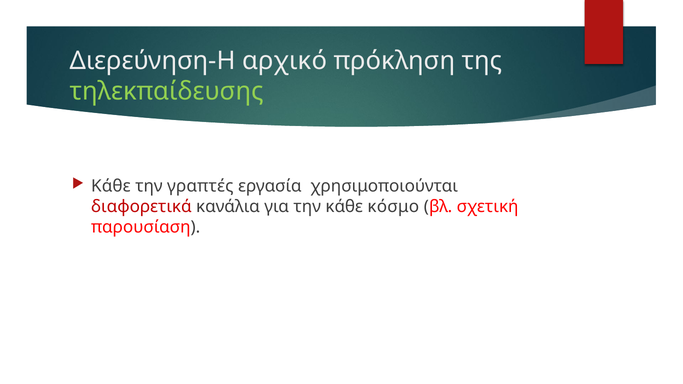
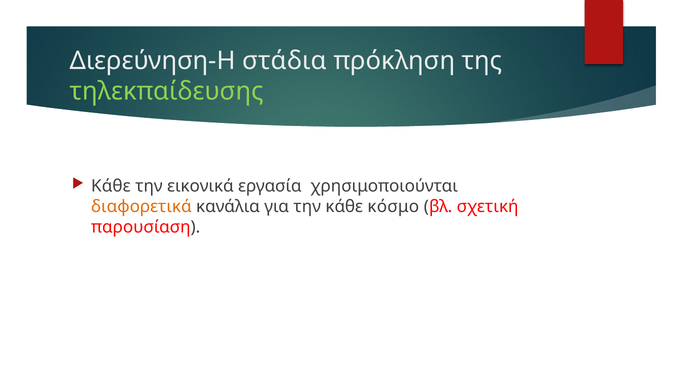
αρχικό: αρχικό -> στάδια
γραπτές: γραπτές -> εικονικά
διαφορετικά colour: red -> orange
